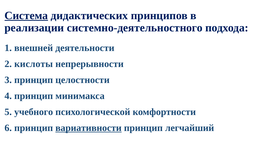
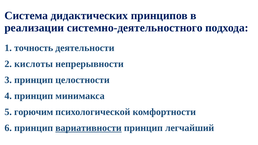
Система underline: present -> none
внешней: внешней -> точность
учебного: учебного -> горючим
